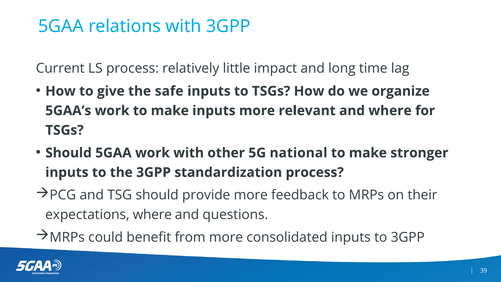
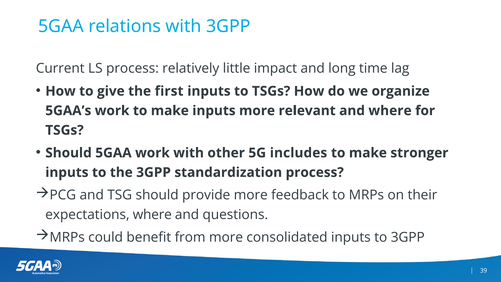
safe: safe -> first
national: national -> includes
